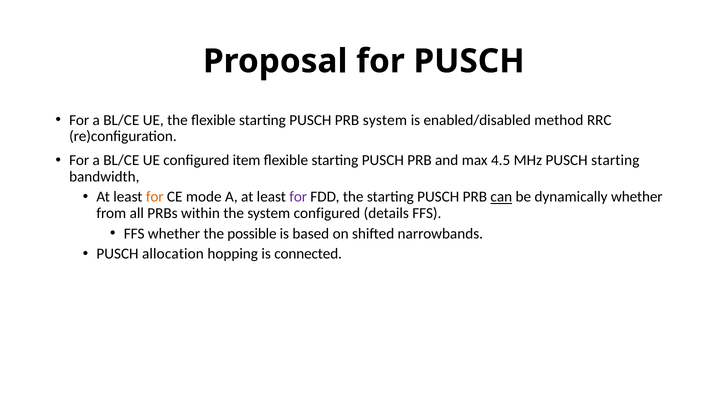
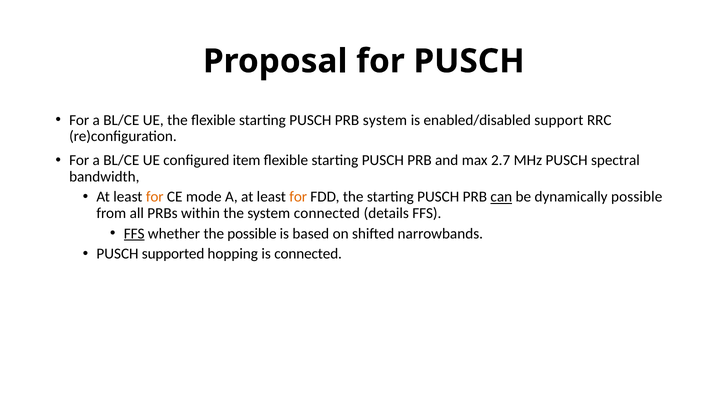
method: method -> support
4.5: 4.5 -> 2.7
PUSCH starting: starting -> spectral
for at (298, 197) colour: purple -> orange
dynamically whether: whether -> possible
system configured: configured -> connected
FFS at (134, 233) underline: none -> present
allocation: allocation -> supported
